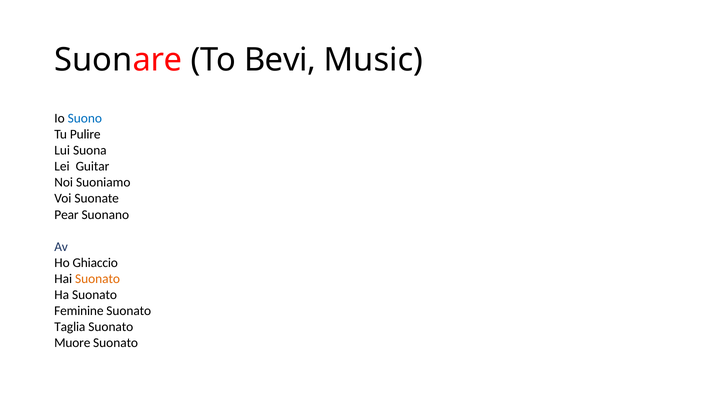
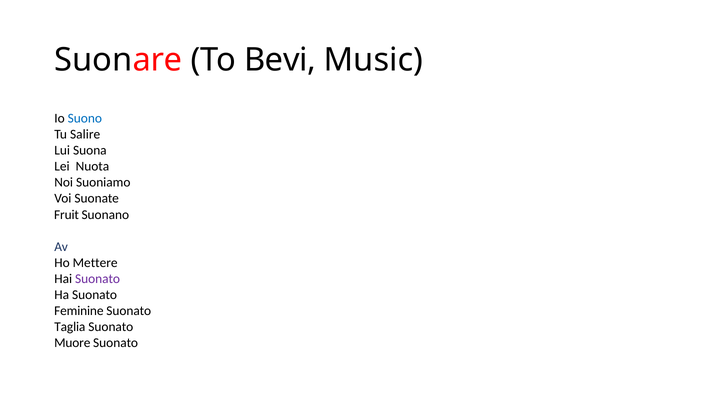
Pulire: Pulire -> Salire
Guitar: Guitar -> Nuota
Pear: Pear -> Fruit
Ghiaccio: Ghiaccio -> Mettere
Suonato at (98, 279) colour: orange -> purple
